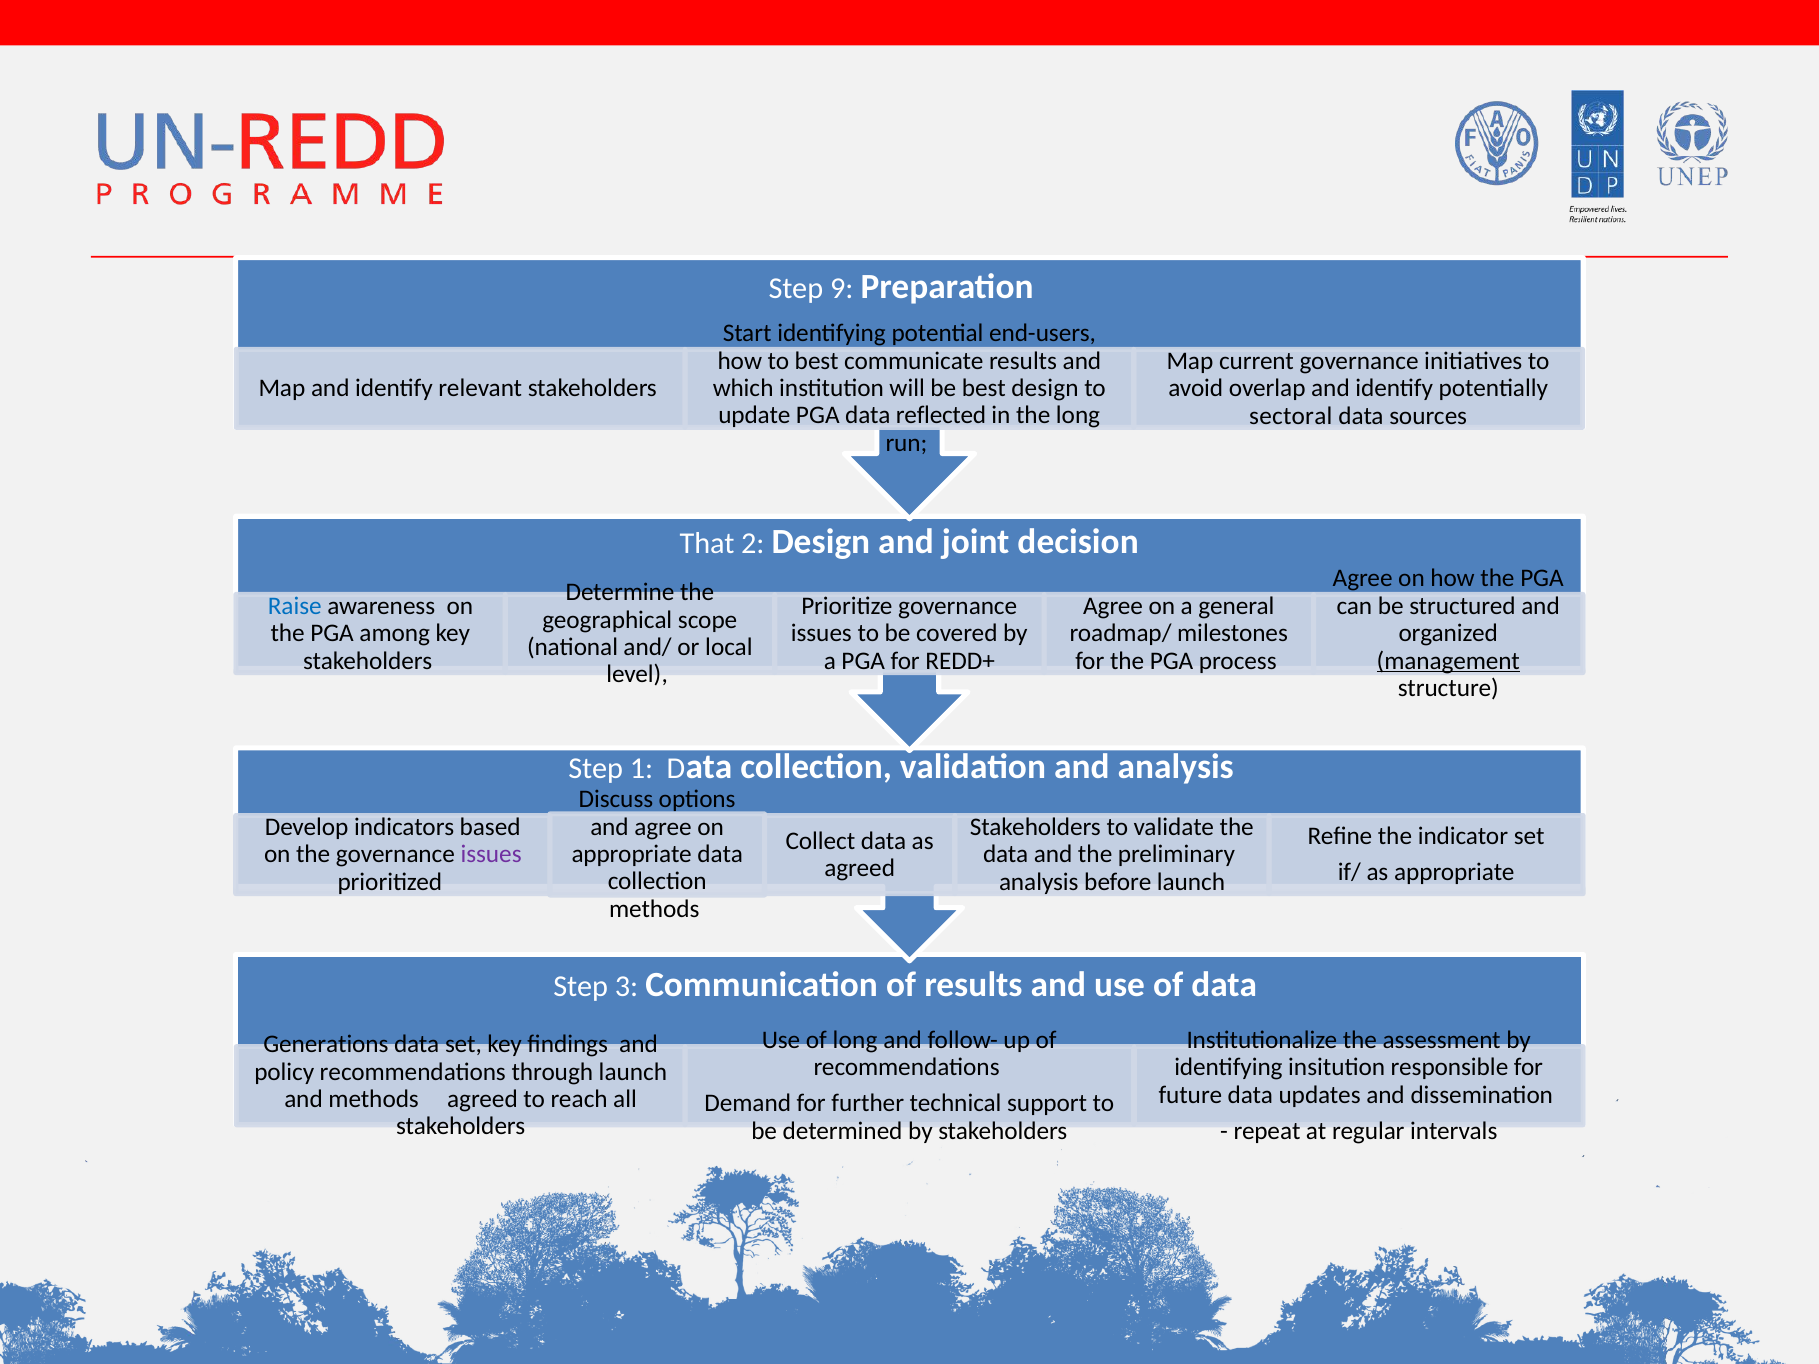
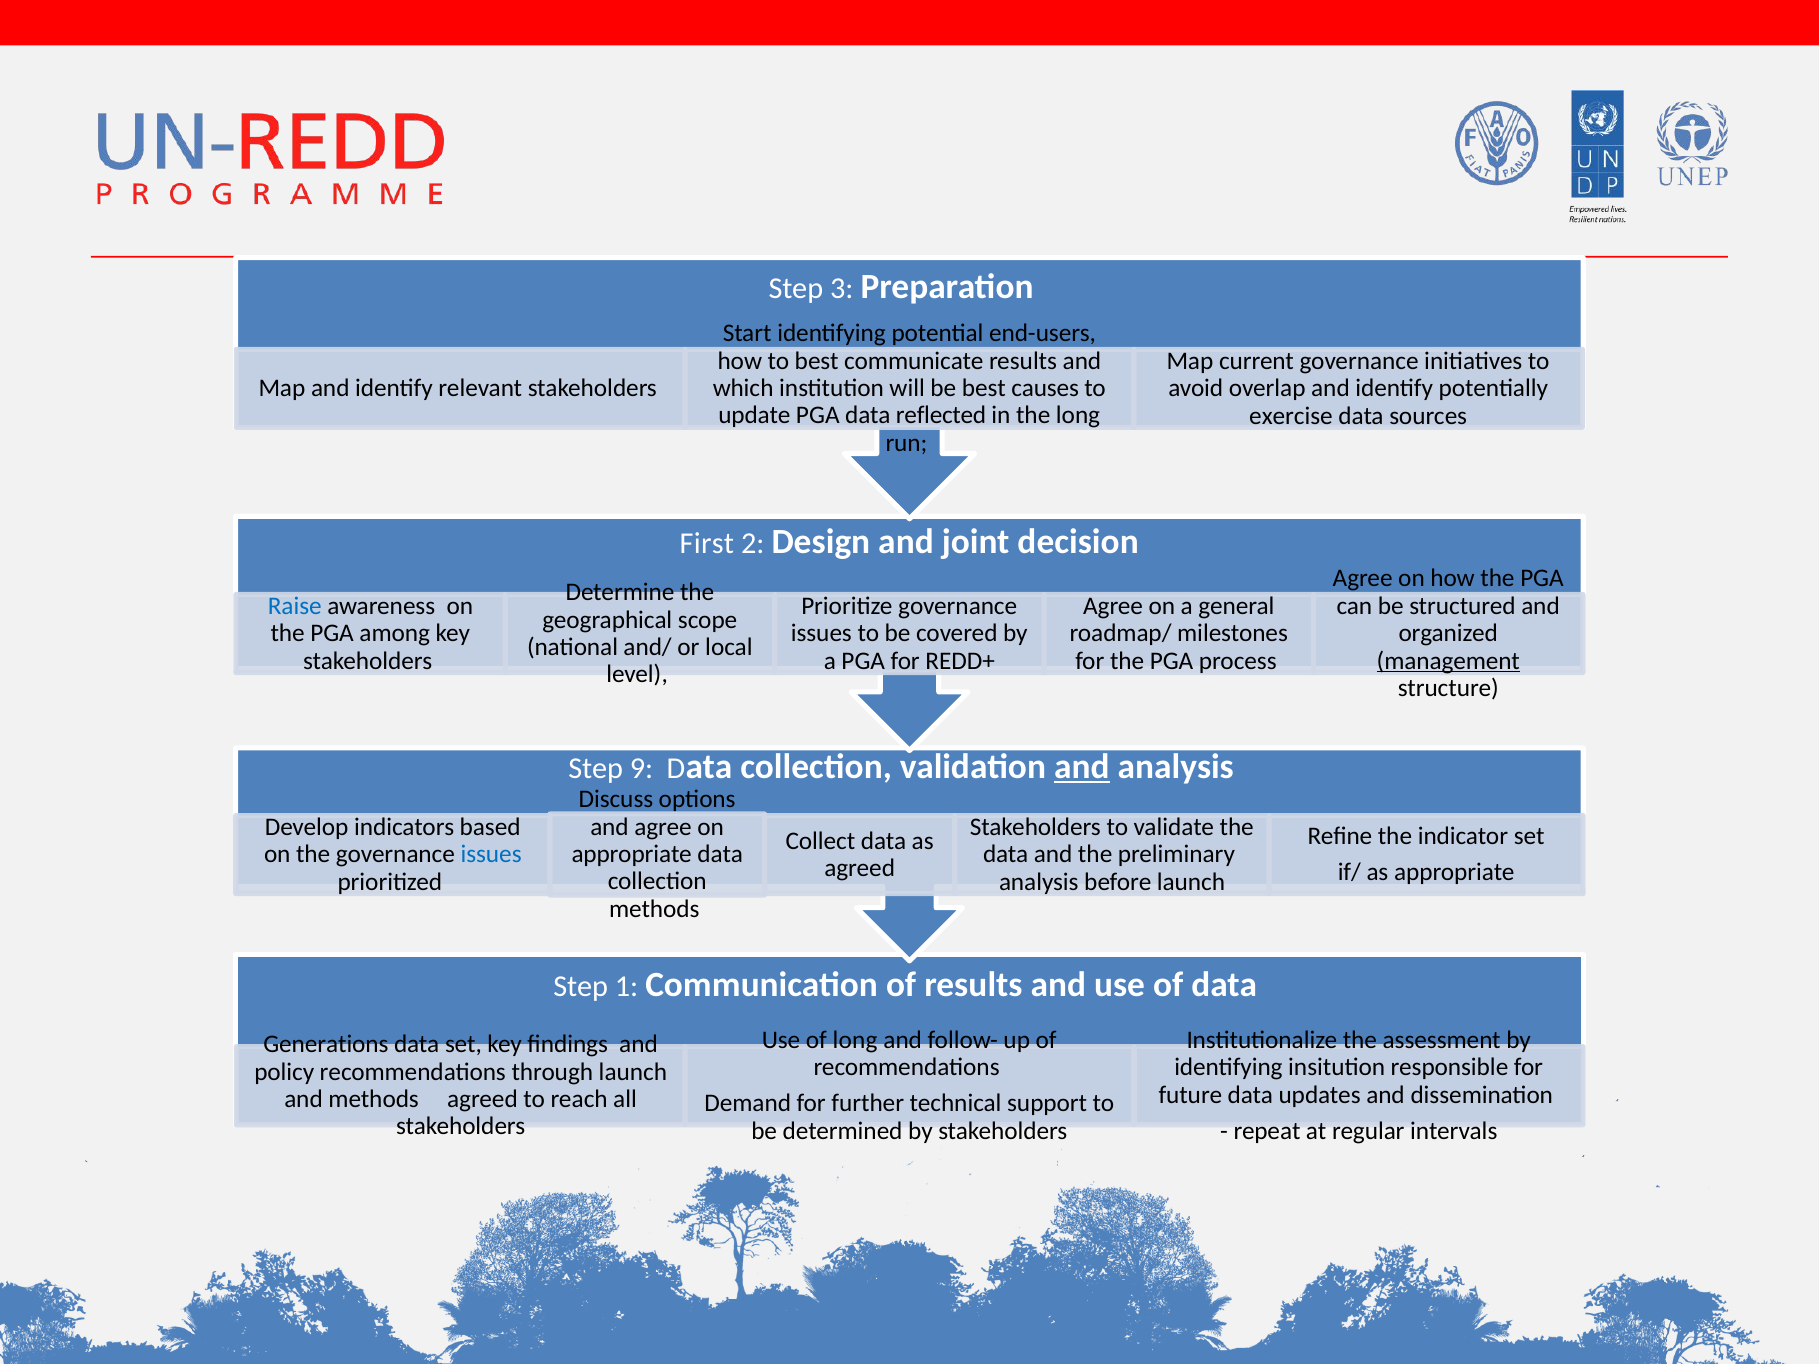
9: 9 -> 3
best design: design -> causes
sectoral: sectoral -> exercise
That: That -> First
1: 1 -> 9
and at (1082, 767) underline: none -> present
issues at (491, 855) colour: purple -> blue
3: 3 -> 1
